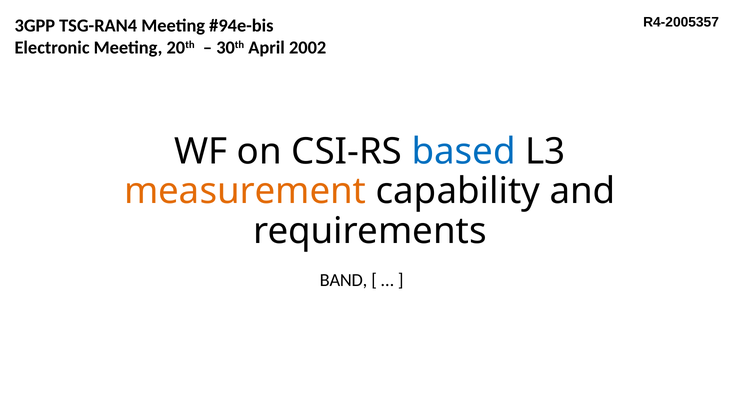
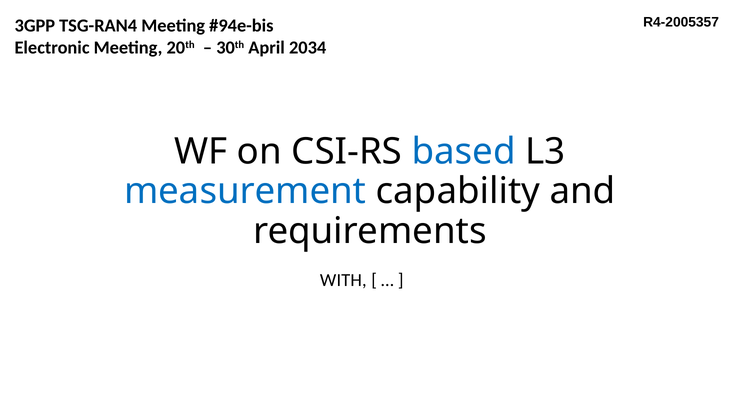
2002: 2002 -> 2034
measurement colour: orange -> blue
BAND: BAND -> WITH
